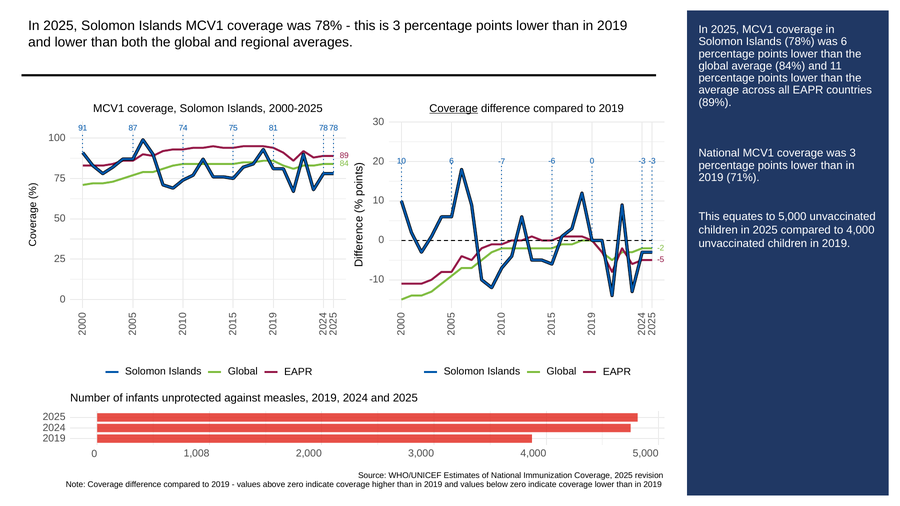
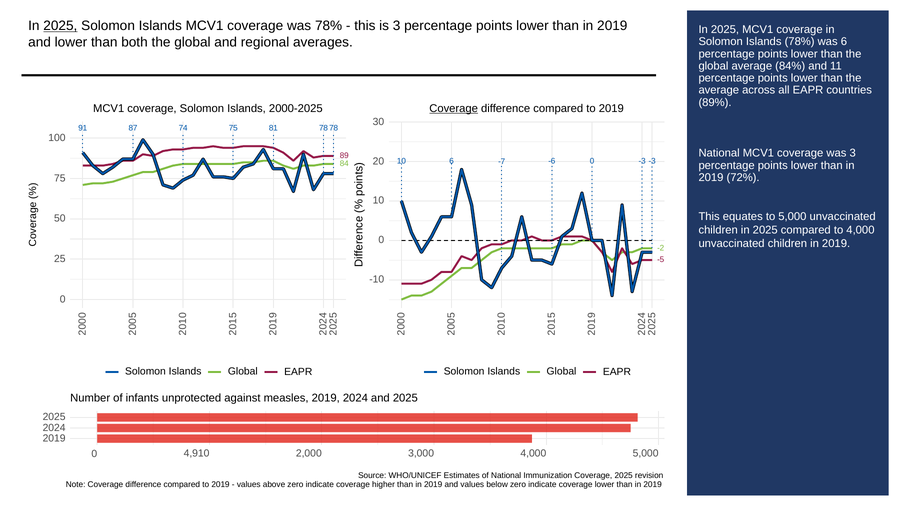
2025 at (60, 26) underline: none -> present
71%: 71% -> 72%
1,008: 1,008 -> 4,910
